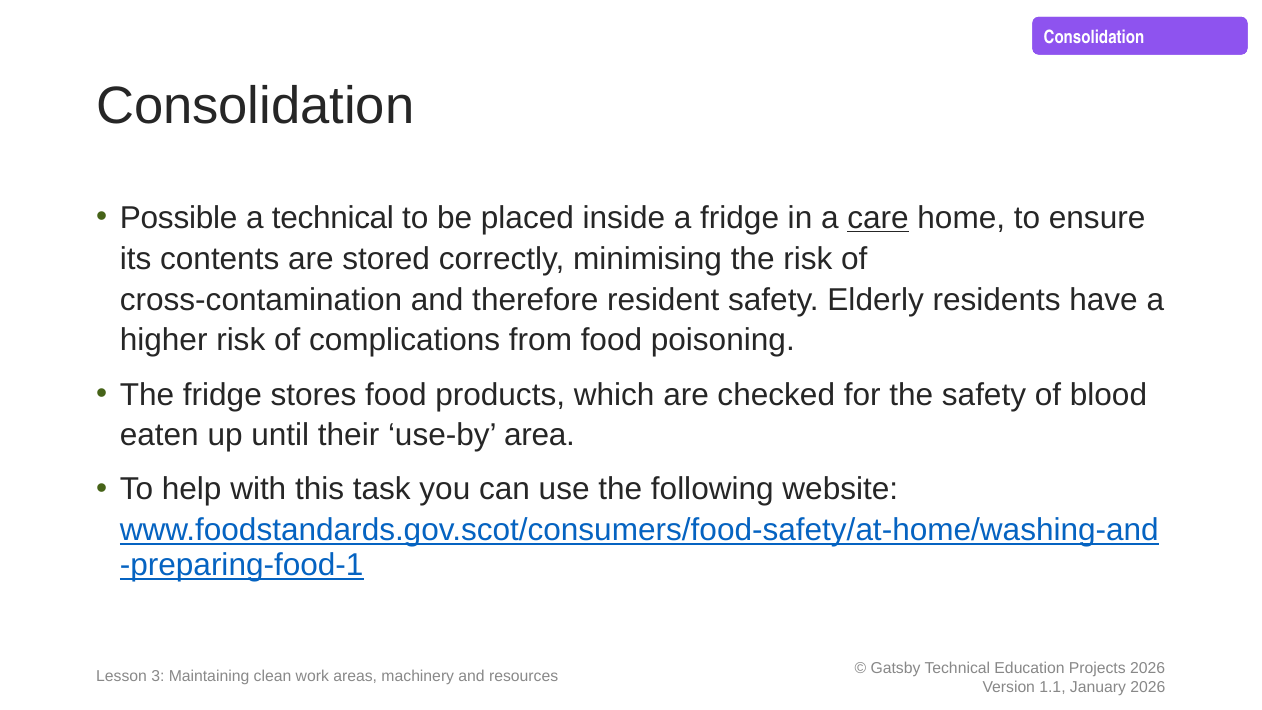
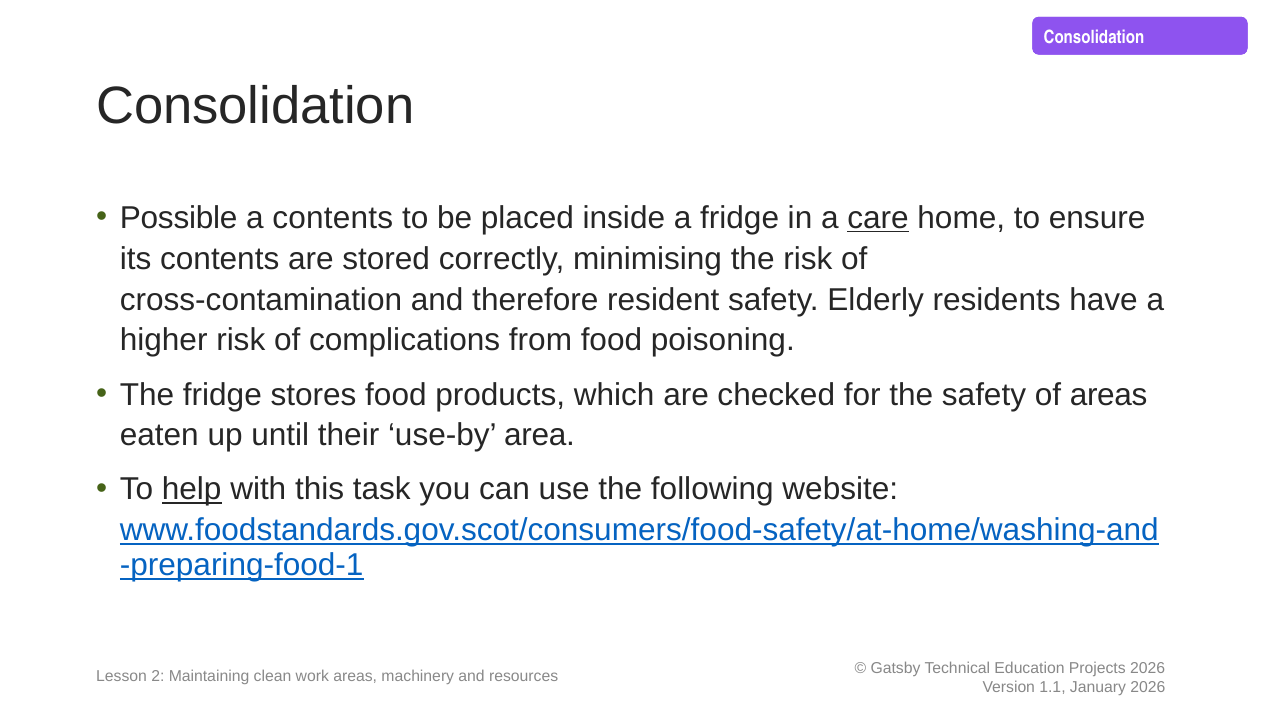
a technical: technical -> contents
of blood: blood -> areas
help underline: none -> present
3: 3 -> 2
